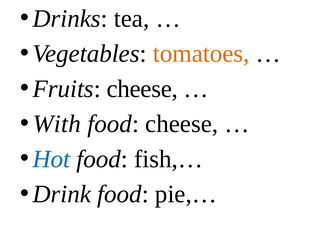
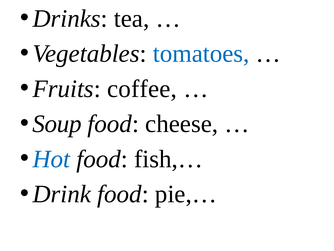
tomatoes colour: orange -> blue
Fruits cheese: cheese -> coffee
With: With -> Soup
